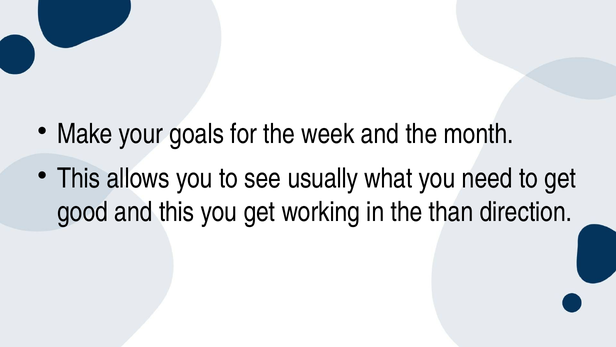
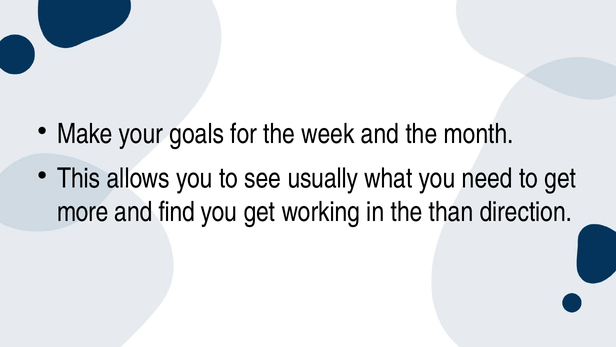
good: good -> more
and this: this -> find
